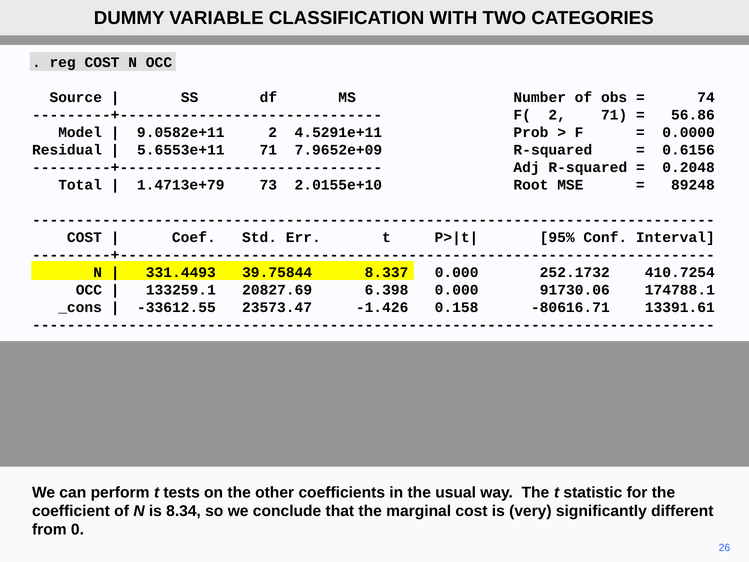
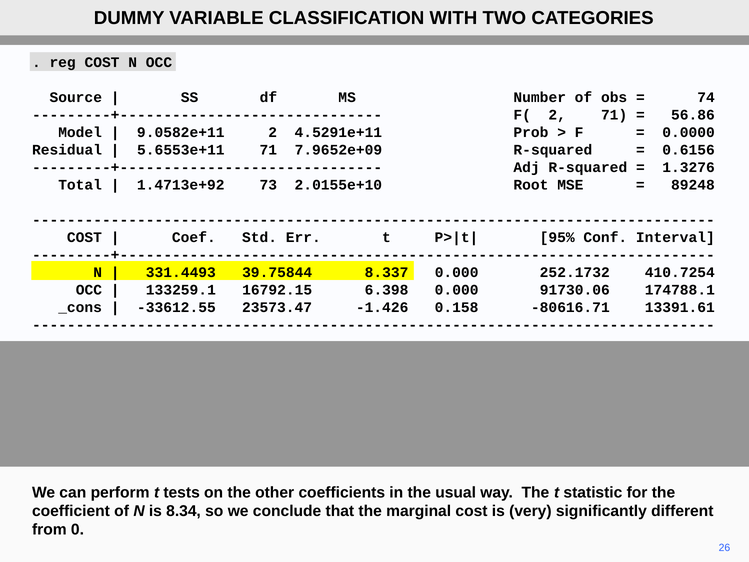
0.2048: 0.2048 -> 1.3276
1.4713e+79: 1.4713e+79 -> 1.4713e+92
20827.69: 20827.69 -> 16792.15
